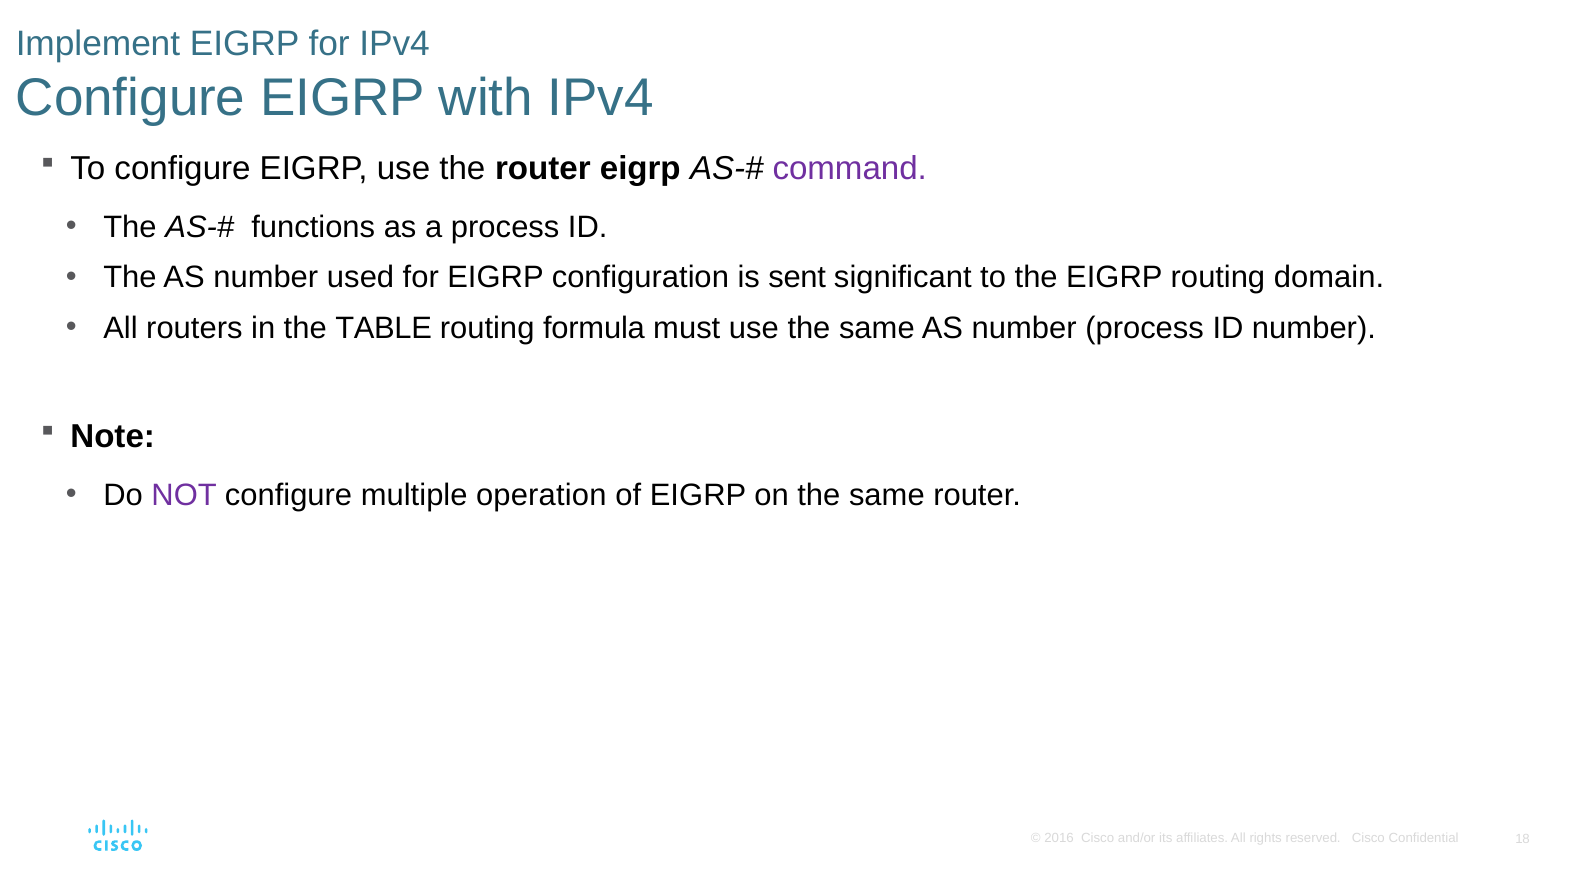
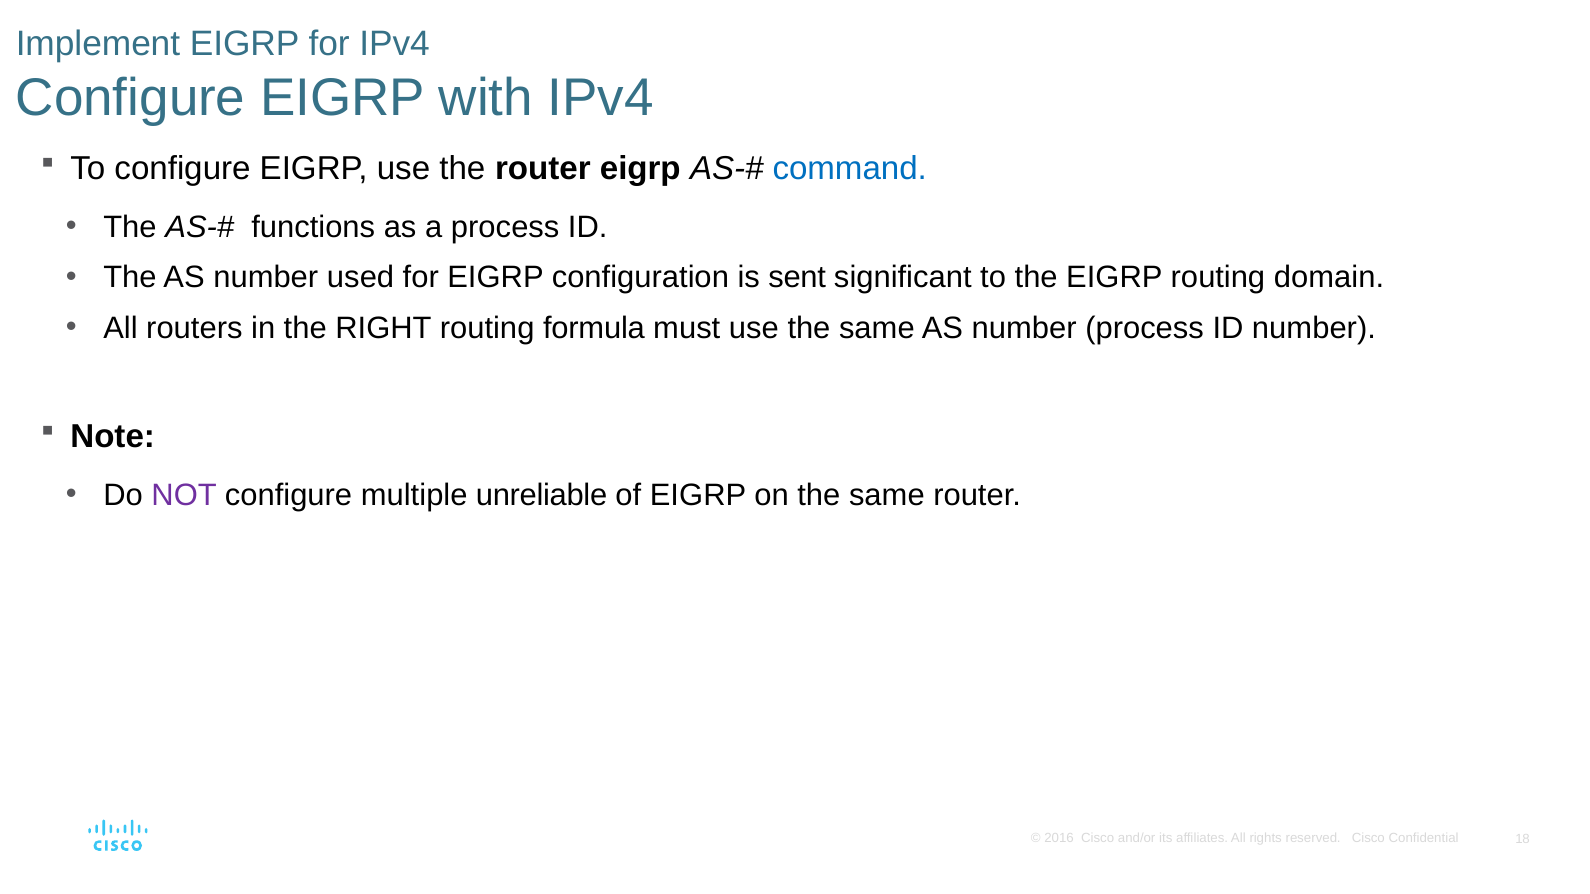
command colour: purple -> blue
TABLE: TABLE -> RIGHT
operation: operation -> unreliable
